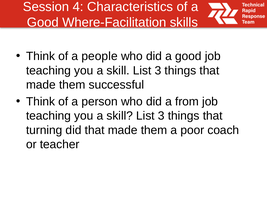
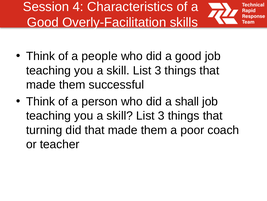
Where-Facilitation: Where-Facilitation -> Overly-Facilitation
from: from -> shall
